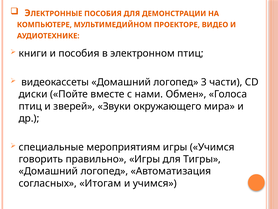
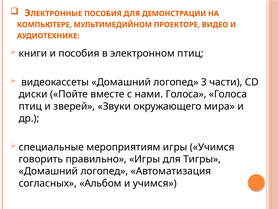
нами Обмен: Обмен -> Голоса
Итогам: Итогам -> Альбом
